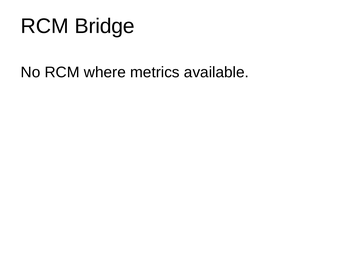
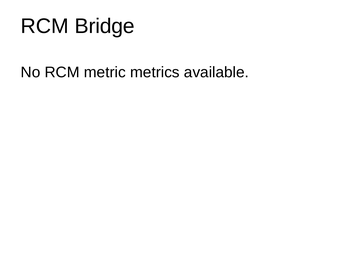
where: where -> metric
